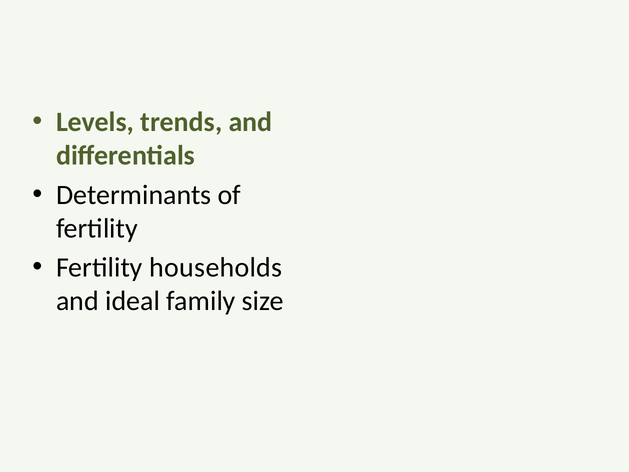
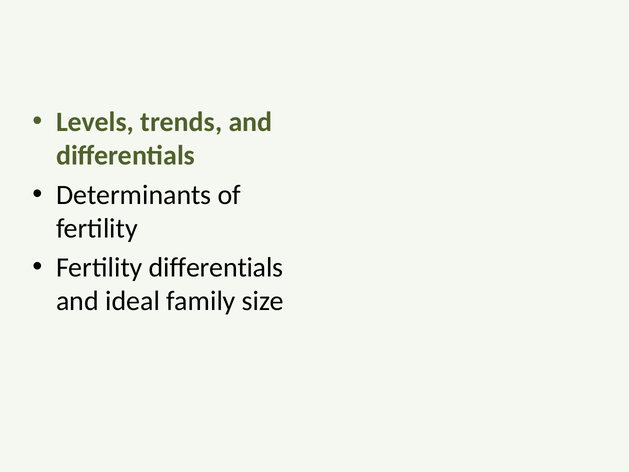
Fertility households: households -> differentials
